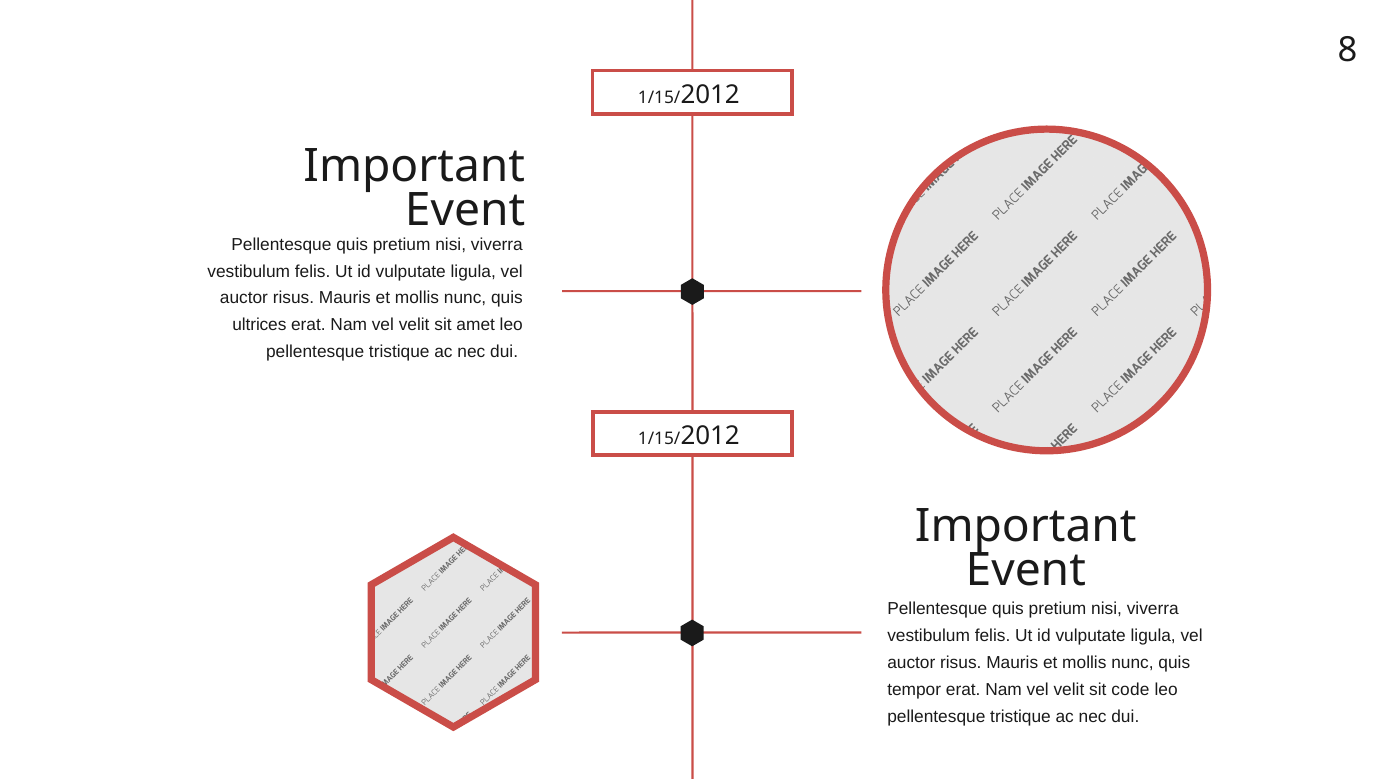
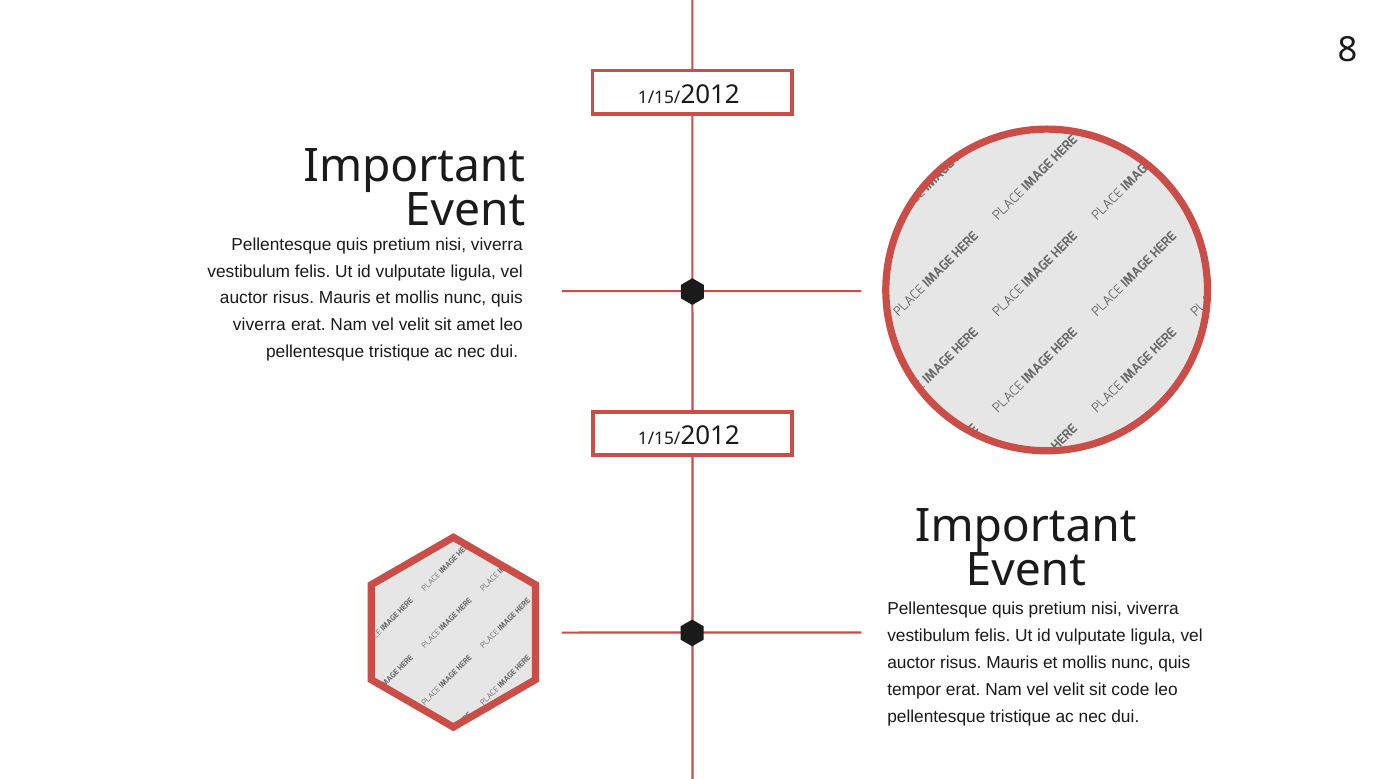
ultrices at (259, 325): ultrices -> viverra
